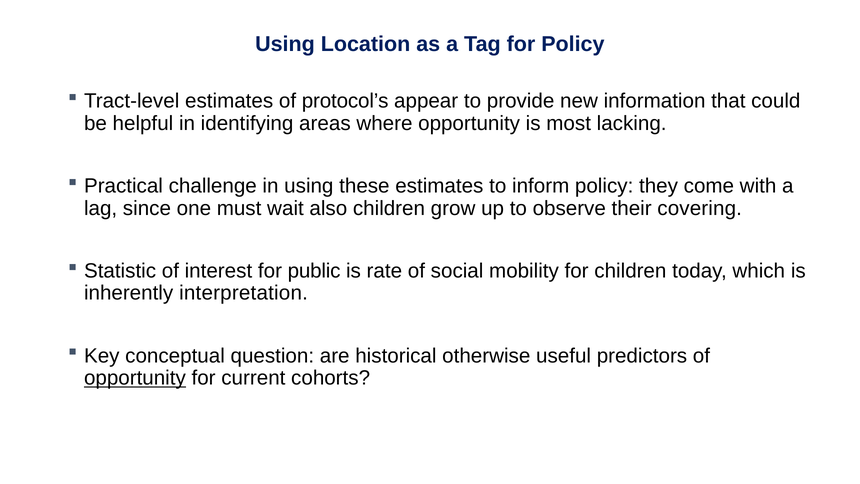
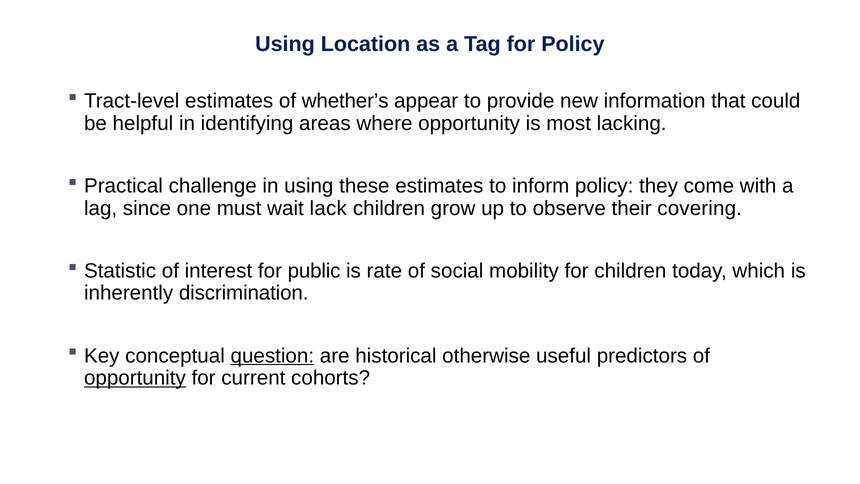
protocol’s: protocol’s -> whether’s
also: also -> lack
interpretation: interpretation -> discrimination
question underline: none -> present
